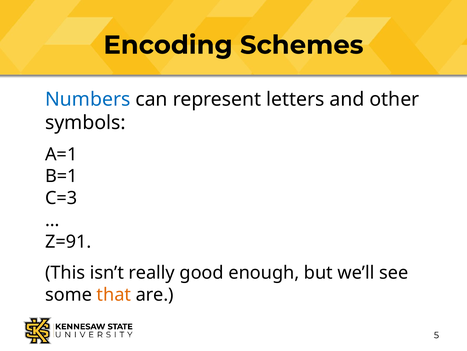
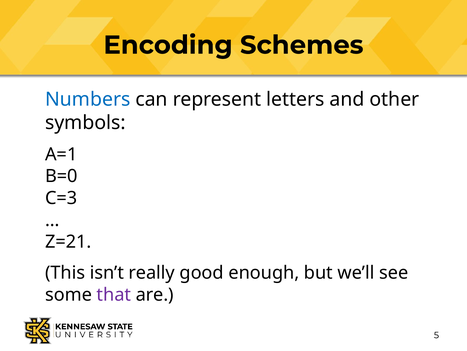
B=1: B=1 -> B=0
Z=91: Z=91 -> Z=21
that colour: orange -> purple
